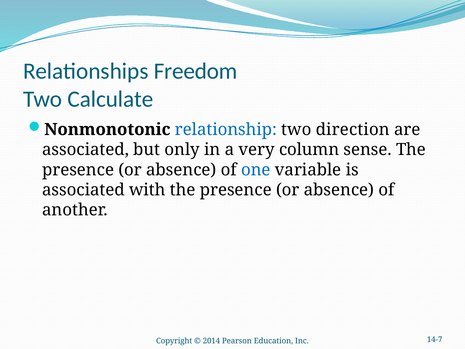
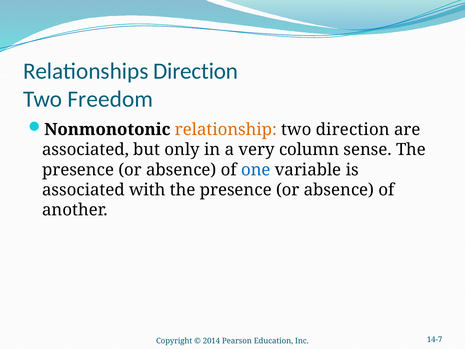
Relationships Freedom: Freedom -> Direction
Calculate: Calculate -> Freedom
relationship colour: blue -> orange
